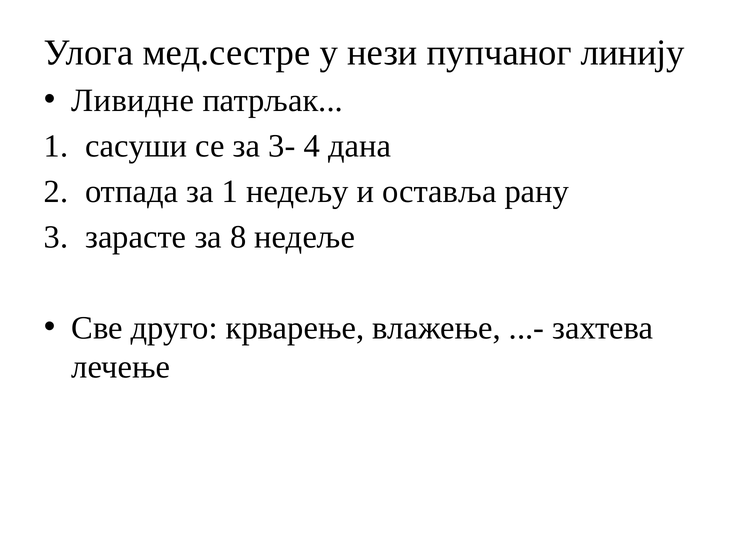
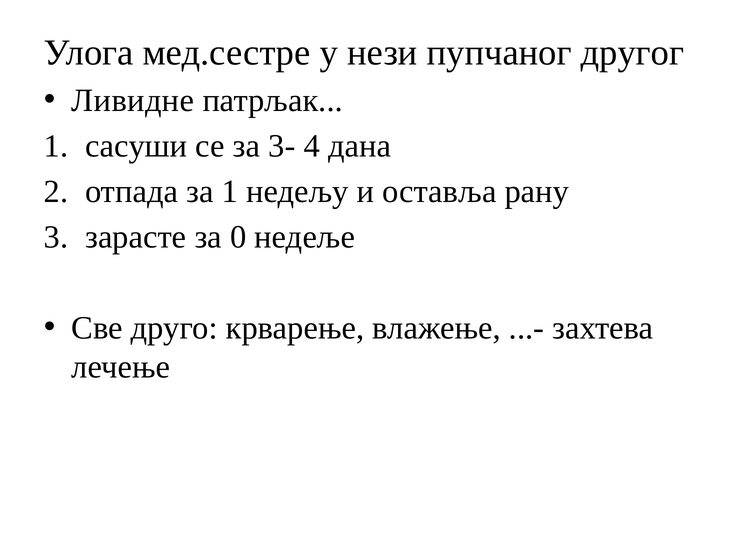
линију: линију -> другог
8: 8 -> 0
